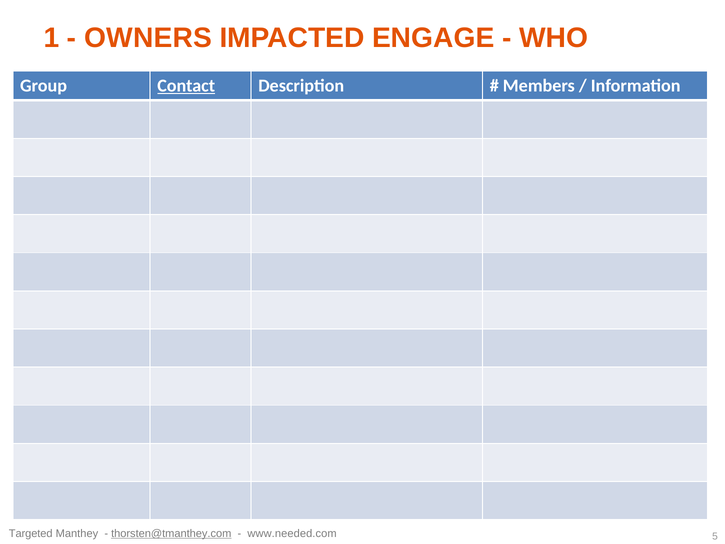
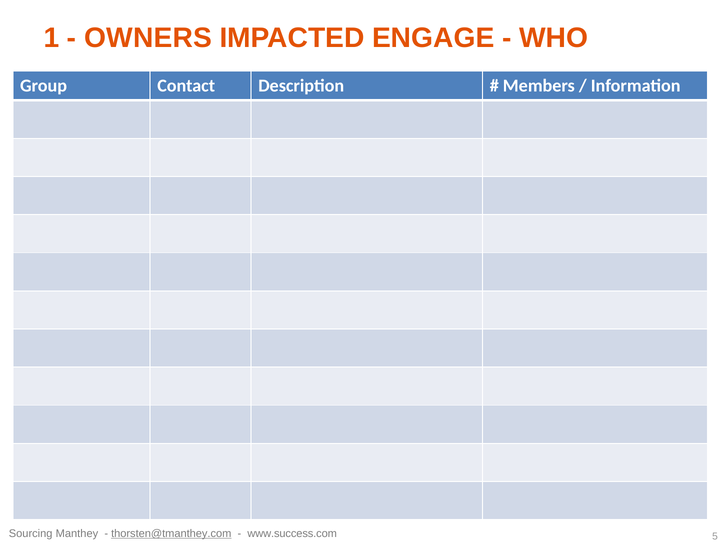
Contact underline: present -> none
Targeted: Targeted -> Sourcing
www.needed.com: www.needed.com -> www.success.com
